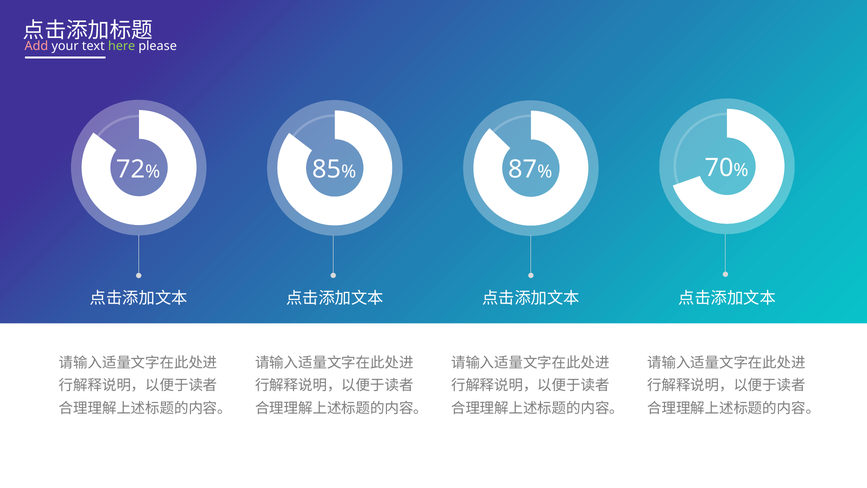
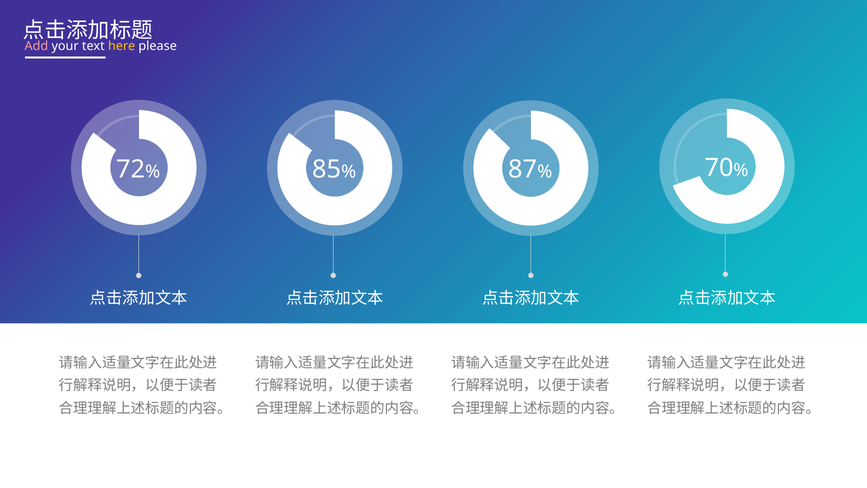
here colour: light green -> yellow
